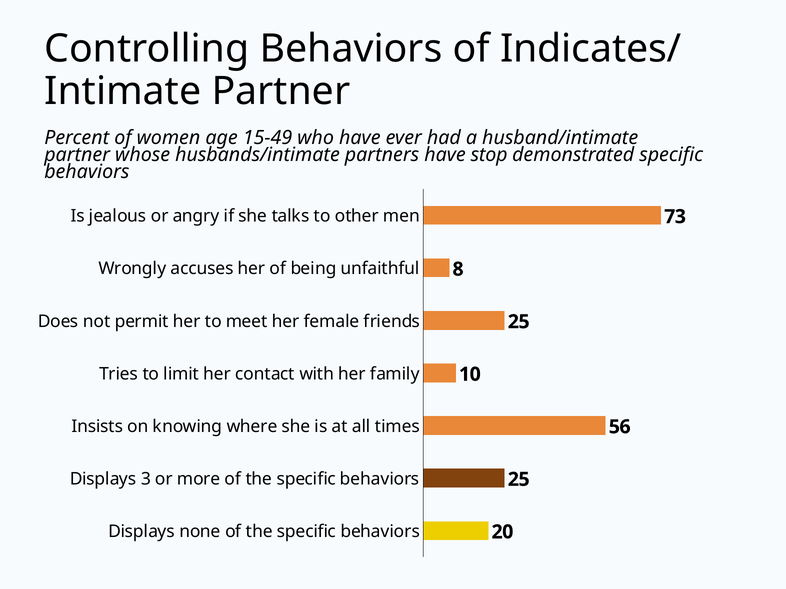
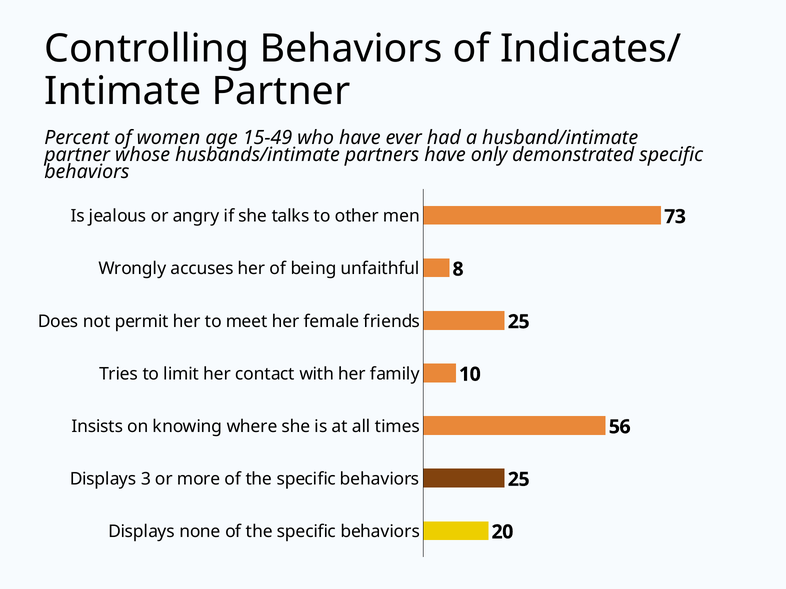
stop: stop -> only
